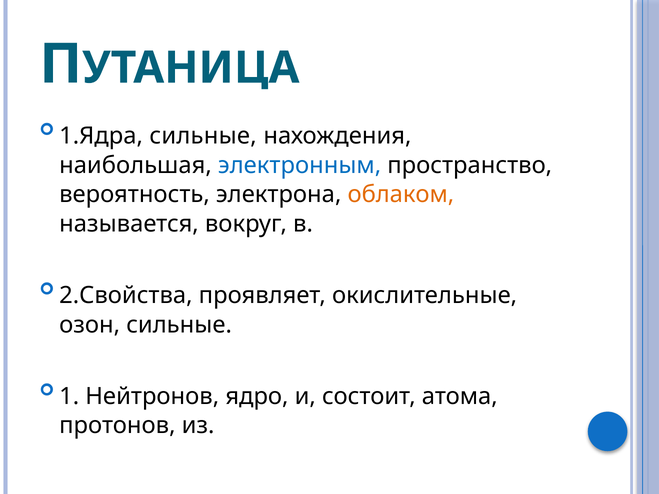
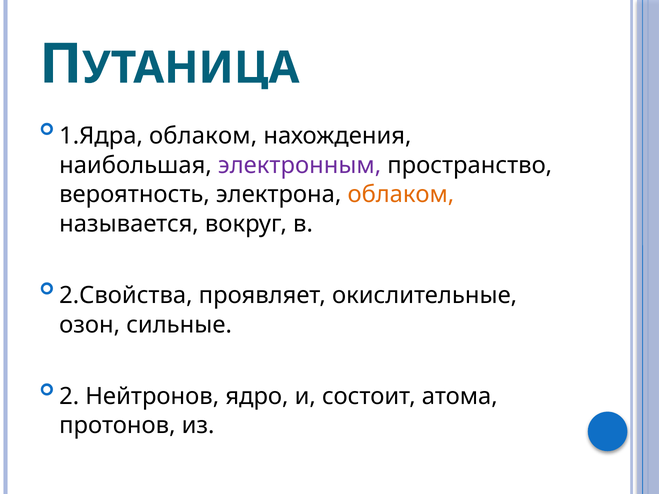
1.Ядра сильные: сильные -> облаком
электронным colour: blue -> purple
1: 1 -> 2
